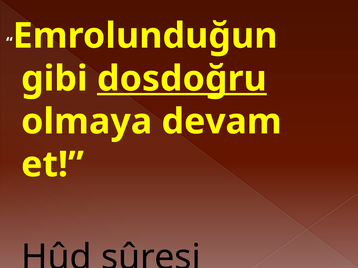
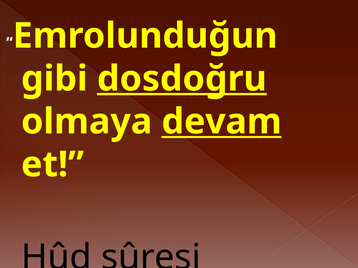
devam underline: none -> present
